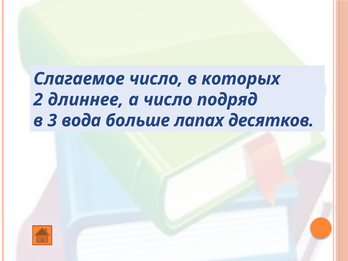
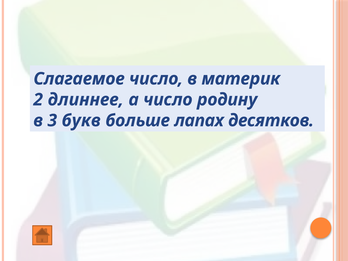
которых: которых -> материк
подряд: подряд -> родину
вода: вода -> букв
